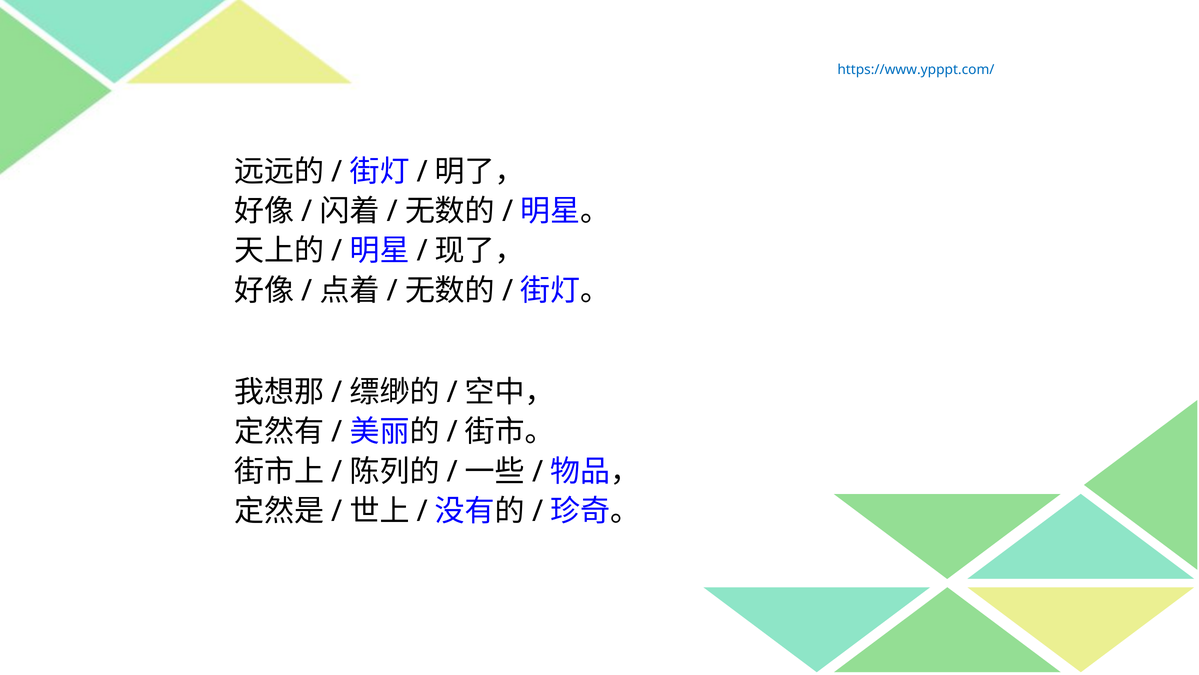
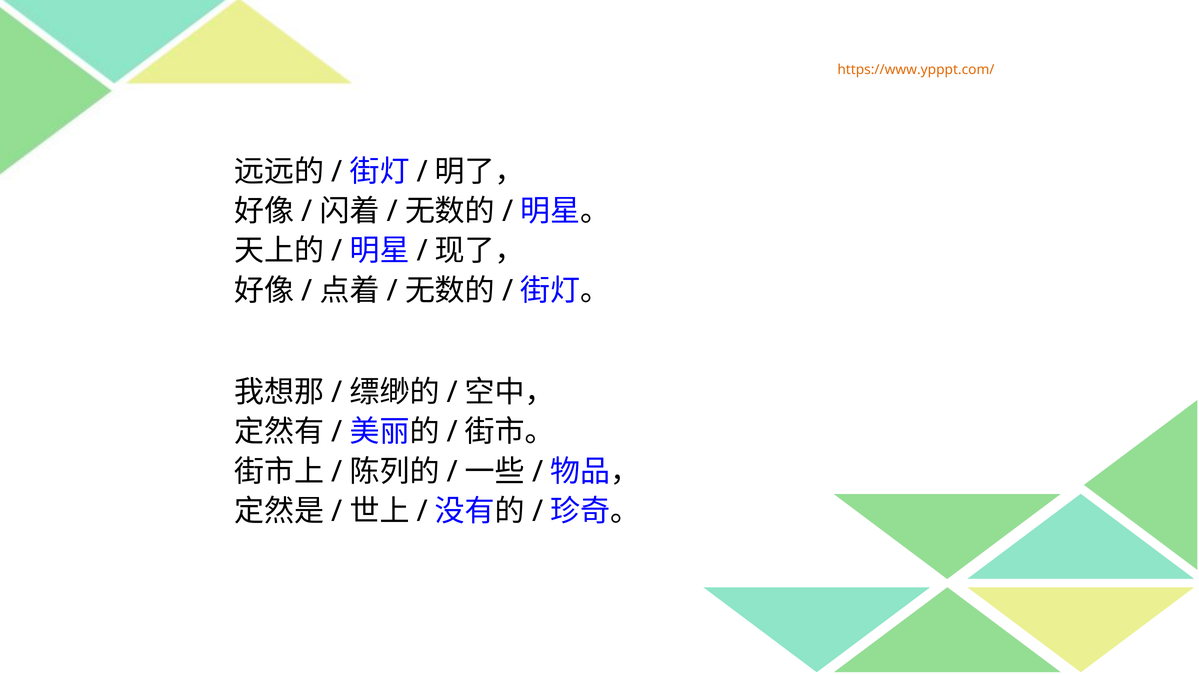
https://www.ypppt.com/ colour: blue -> orange
